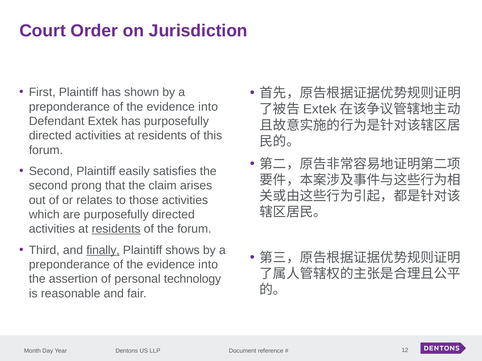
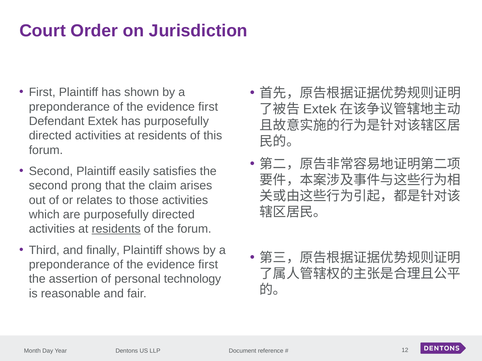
into at (208, 107): into -> first
finally underline: present -> none
into at (208, 265): into -> first
